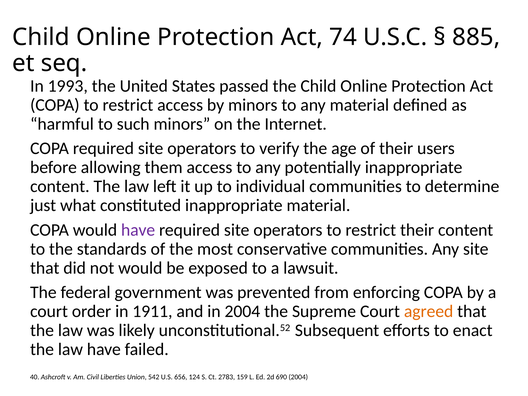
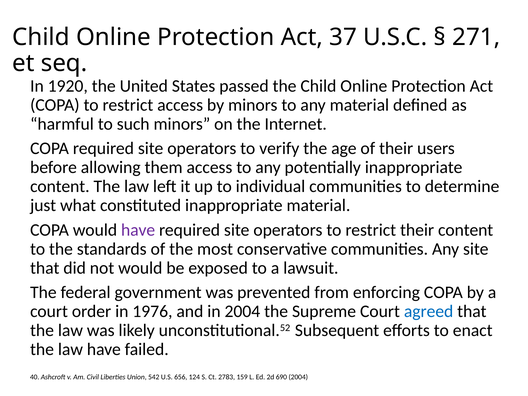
74: 74 -> 37
885: 885 -> 271
1993: 1993 -> 1920
1911: 1911 -> 1976
agreed colour: orange -> blue
